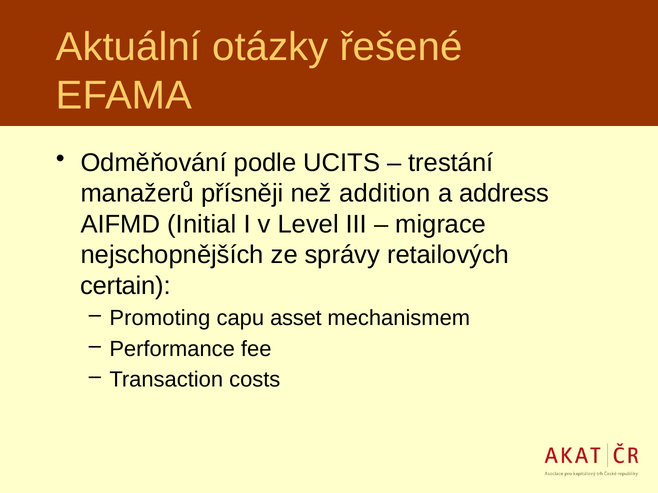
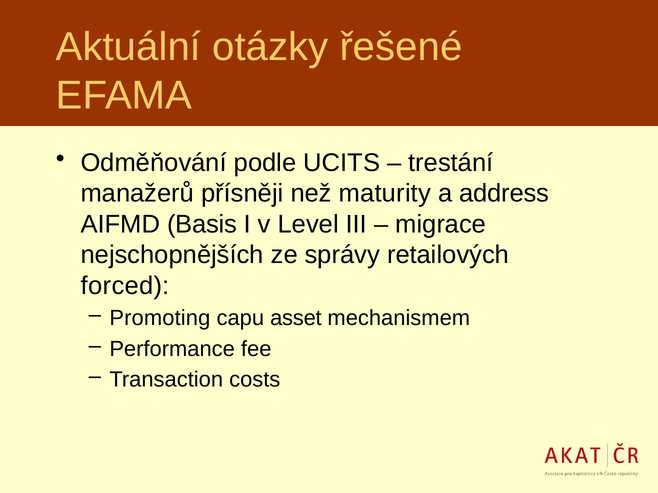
addition: addition -> maturity
Initial: Initial -> Basis
certain: certain -> forced
